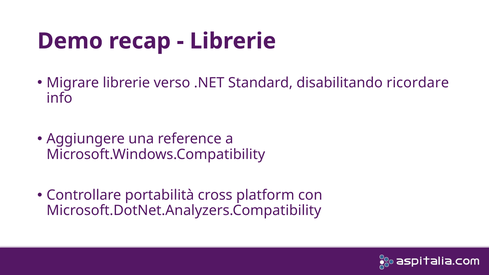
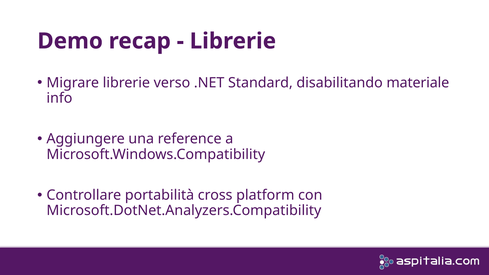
ricordare: ricordare -> materiale
